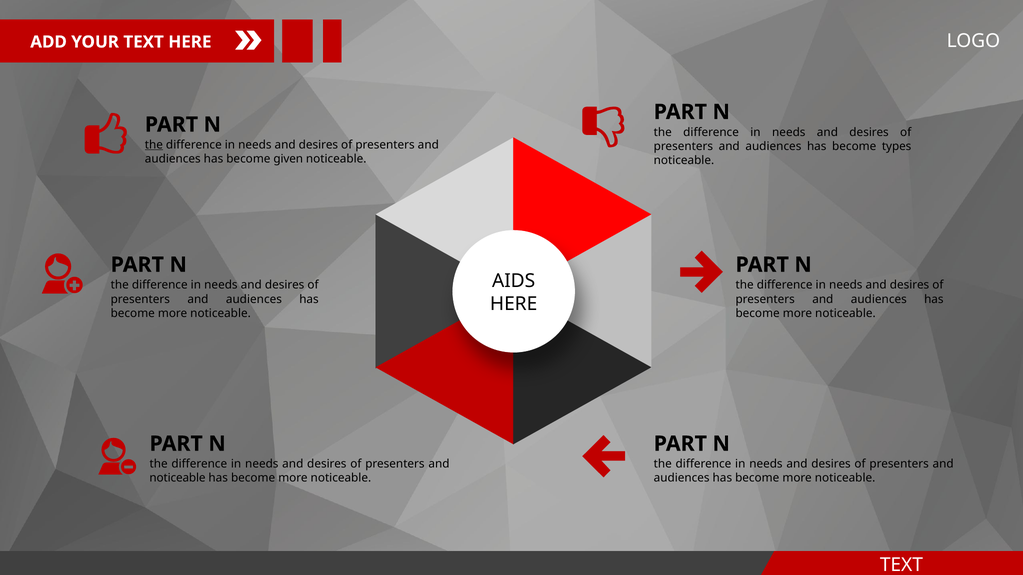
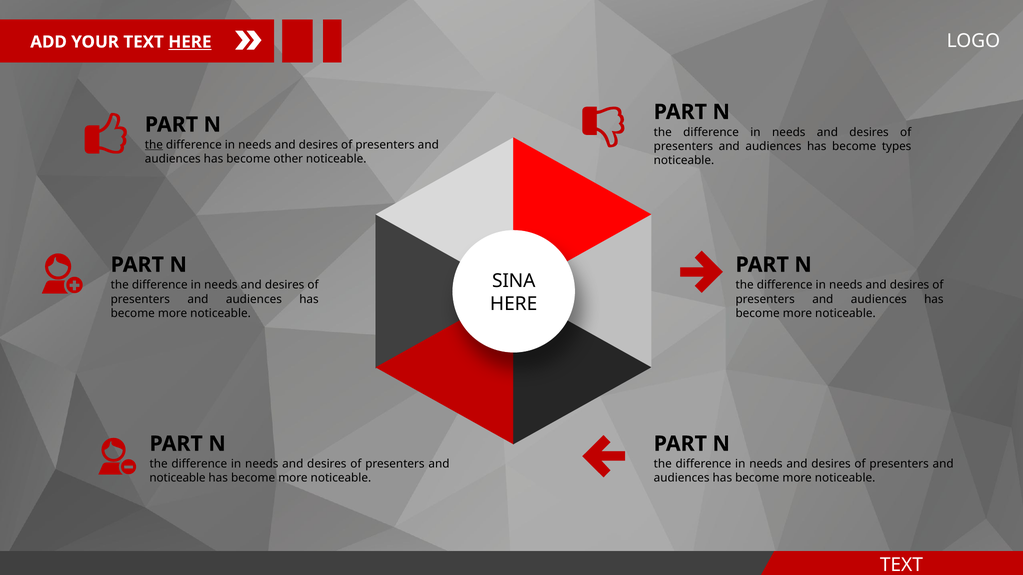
HERE at (190, 42) underline: none -> present
given: given -> other
AIDS: AIDS -> SINA
